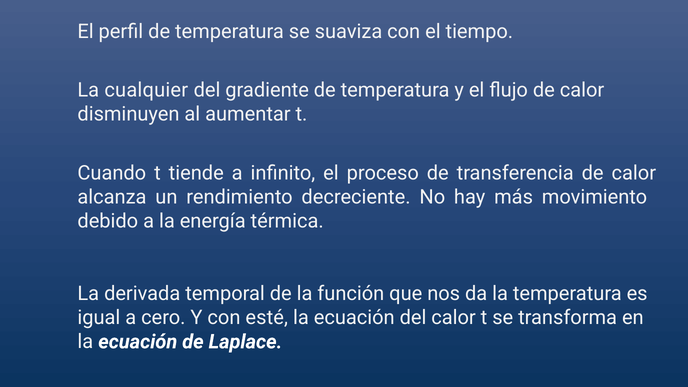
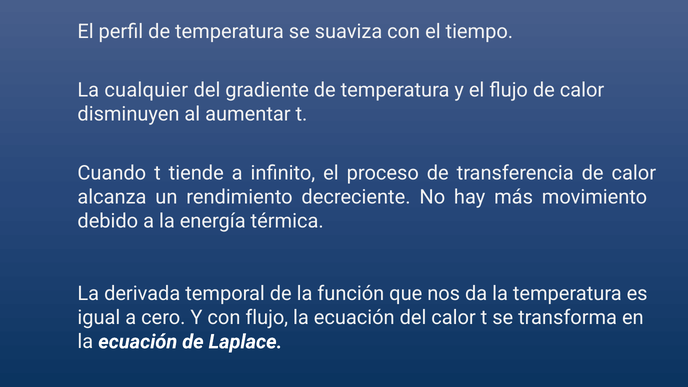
con esté: esté -> flujo
